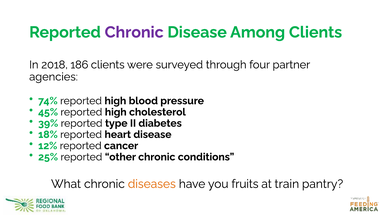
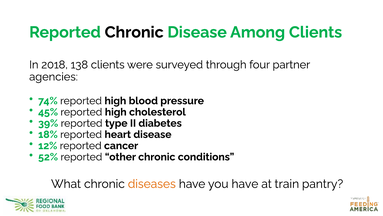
Chronic at (134, 32) colour: purple -> black
186: 186 -> 138
25%: 25% -> 52%
you fruits: fruits -> have
